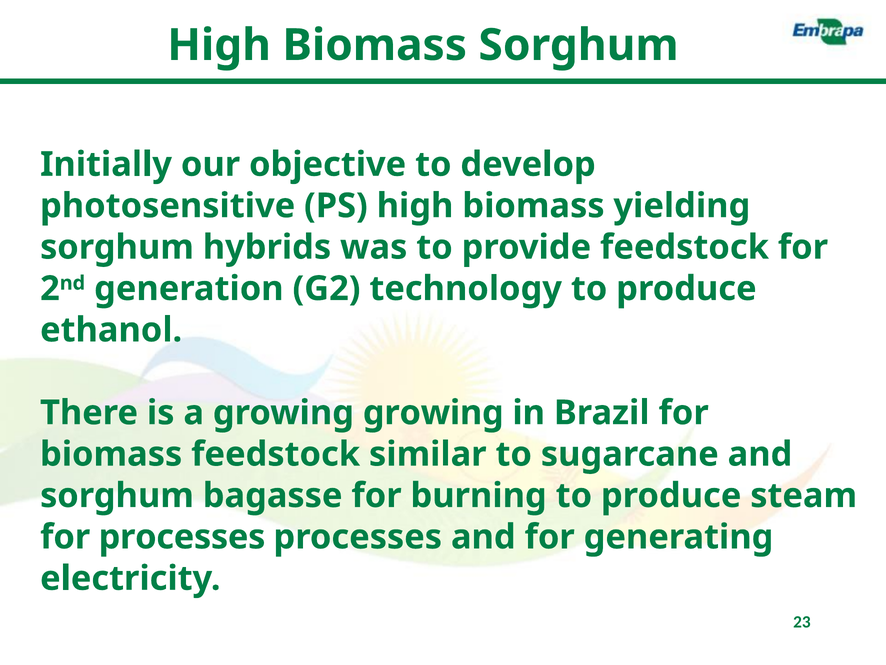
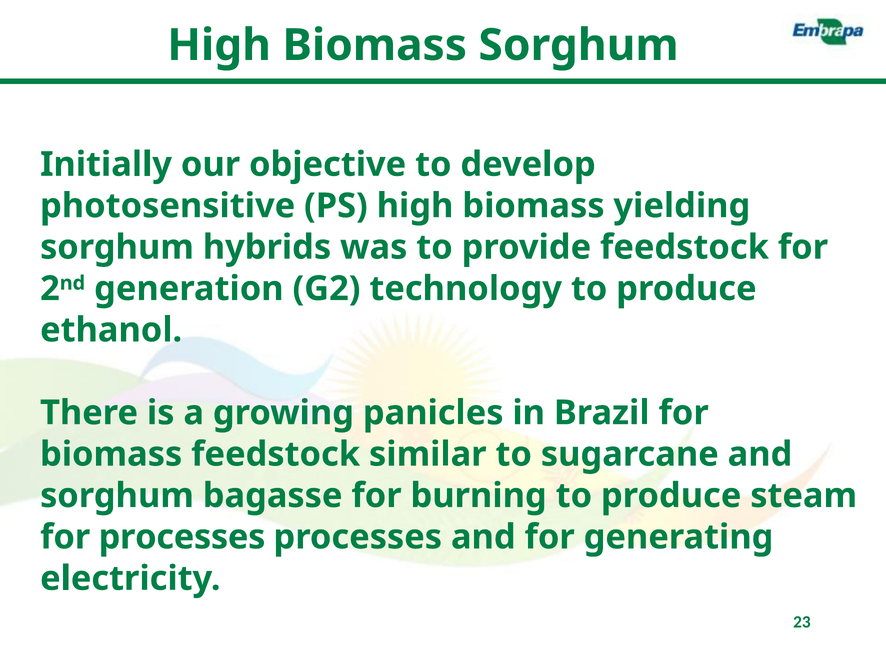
growing growing: growing -> panicles
